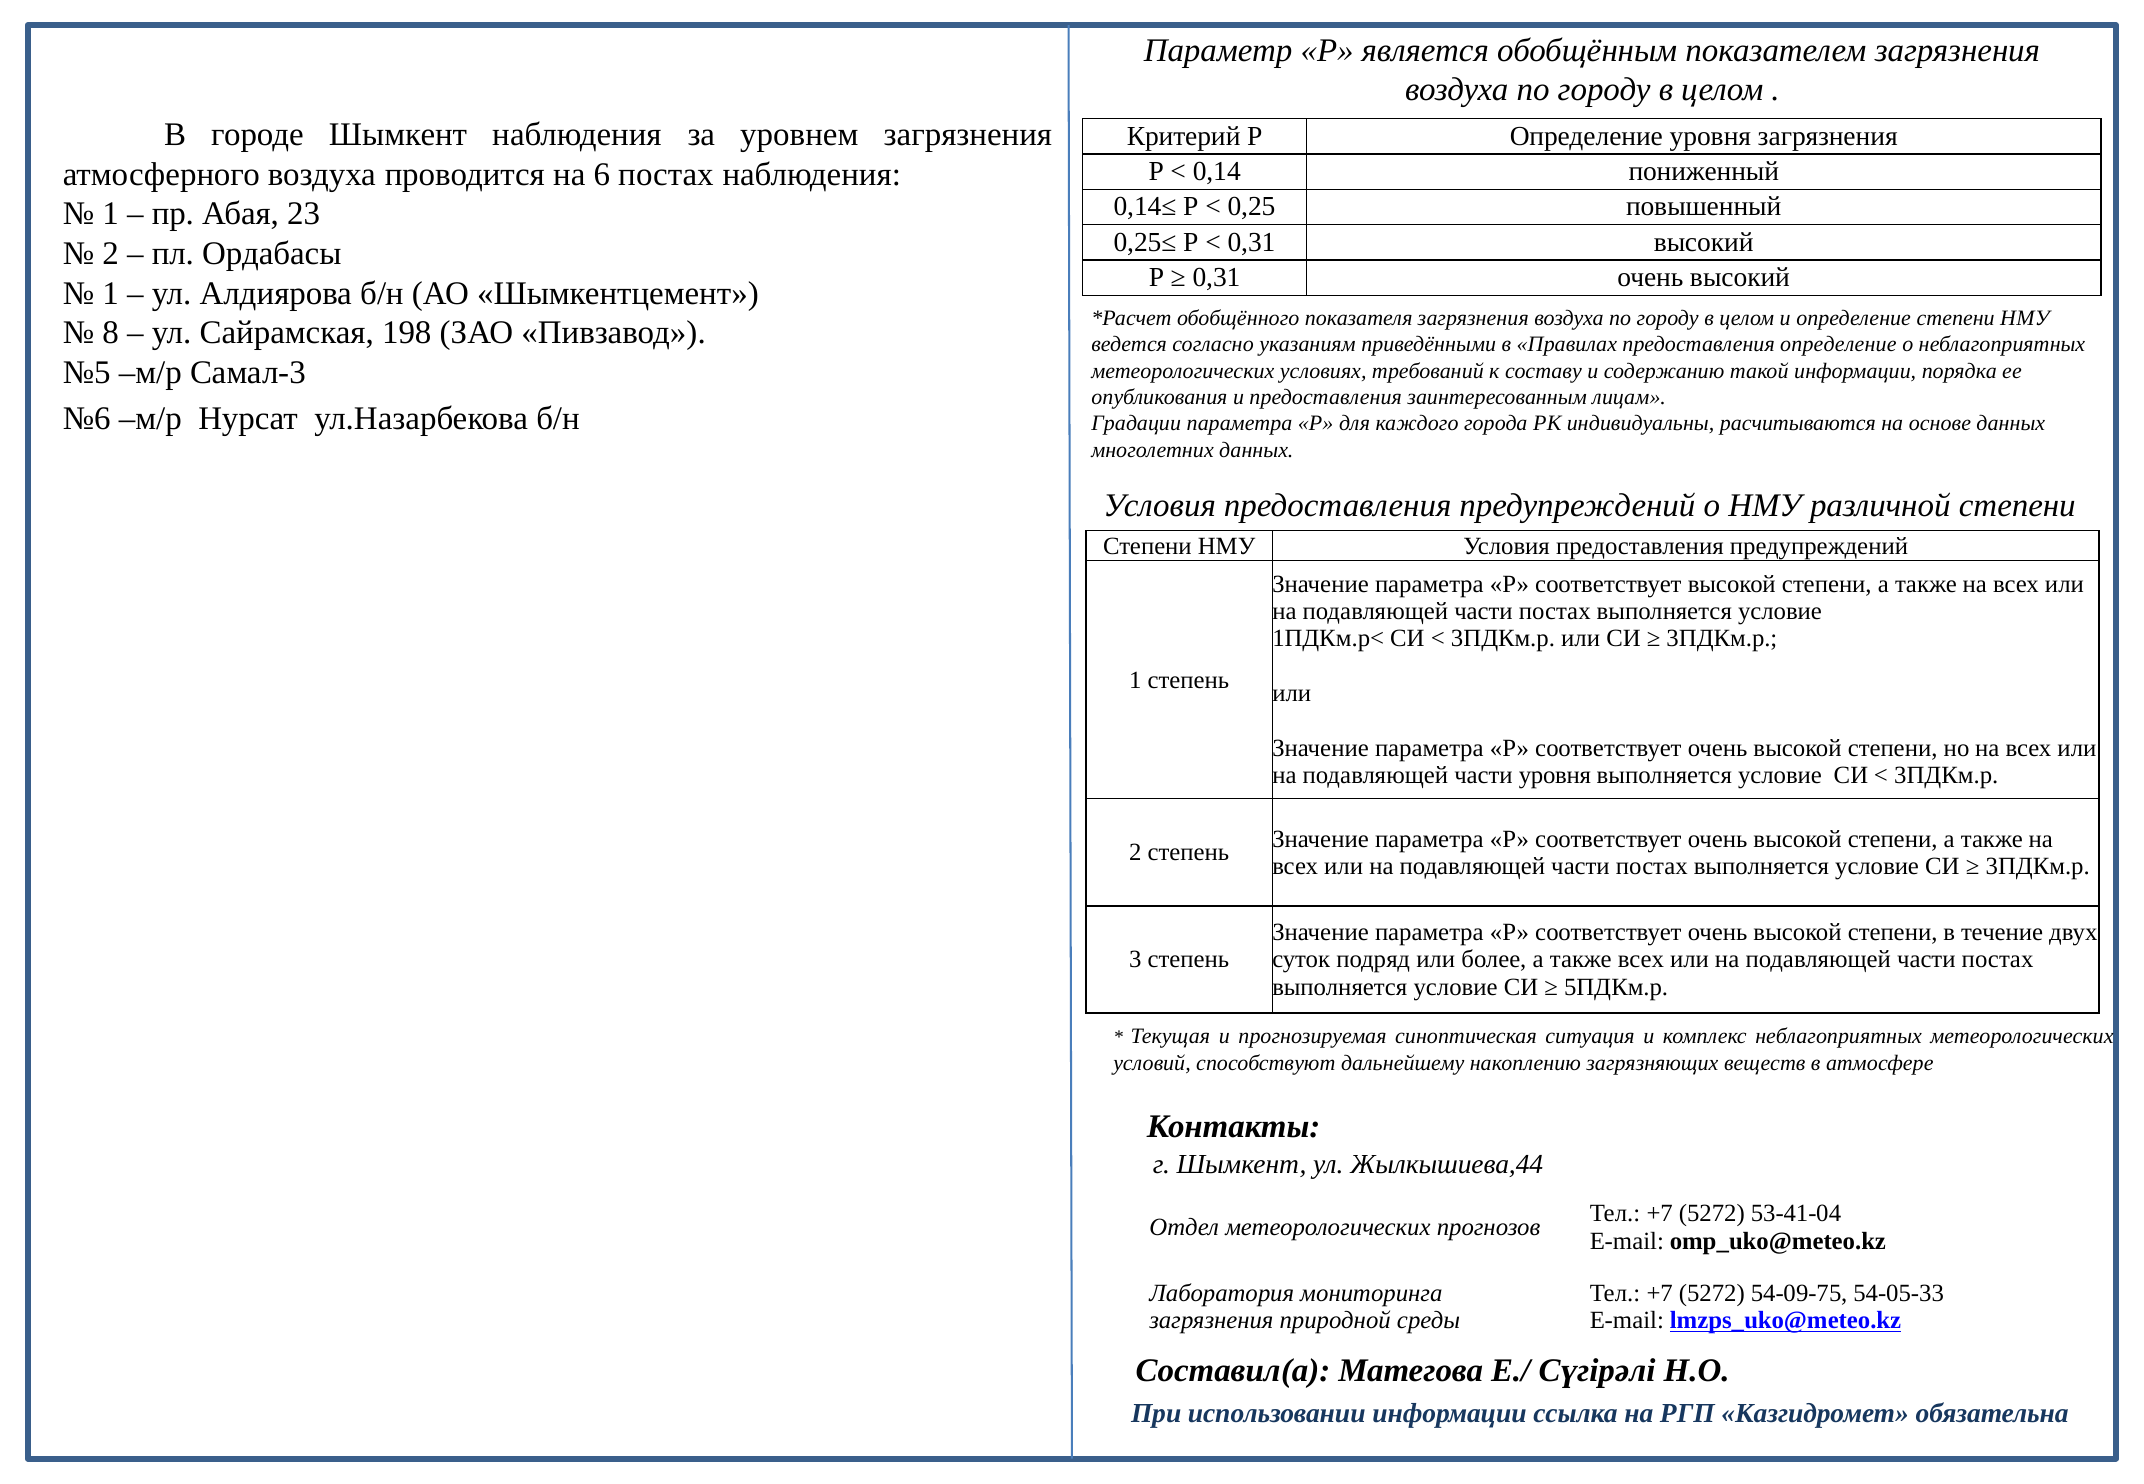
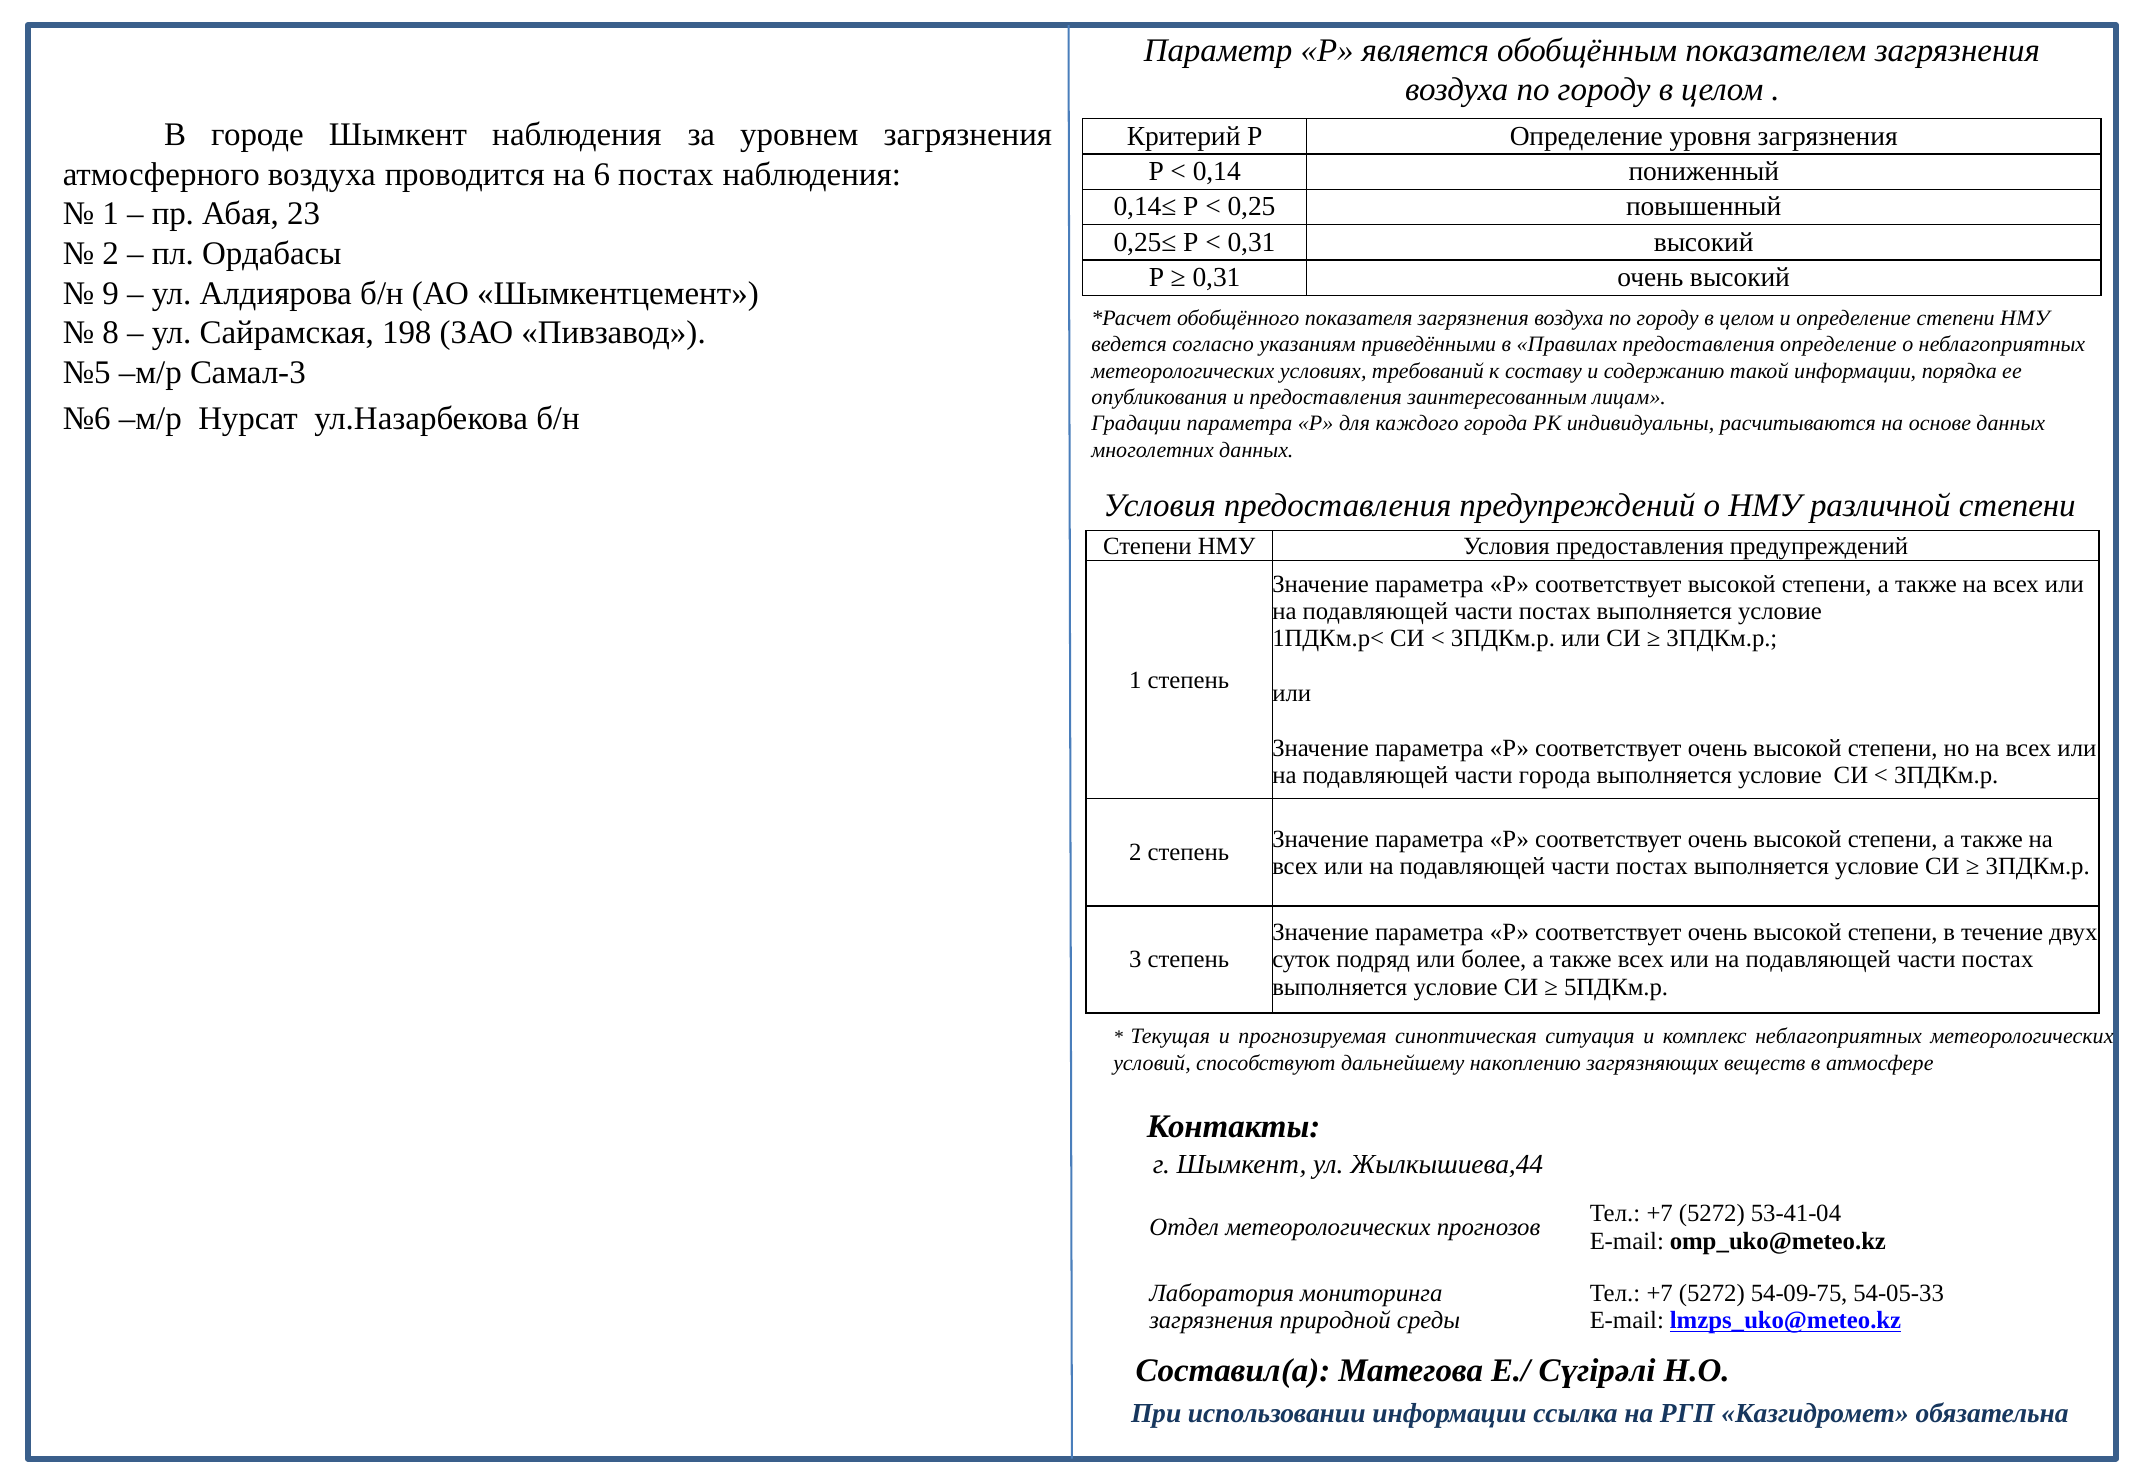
1 at (111, 293): 1 -> 9
части уровня: уровня -> города
